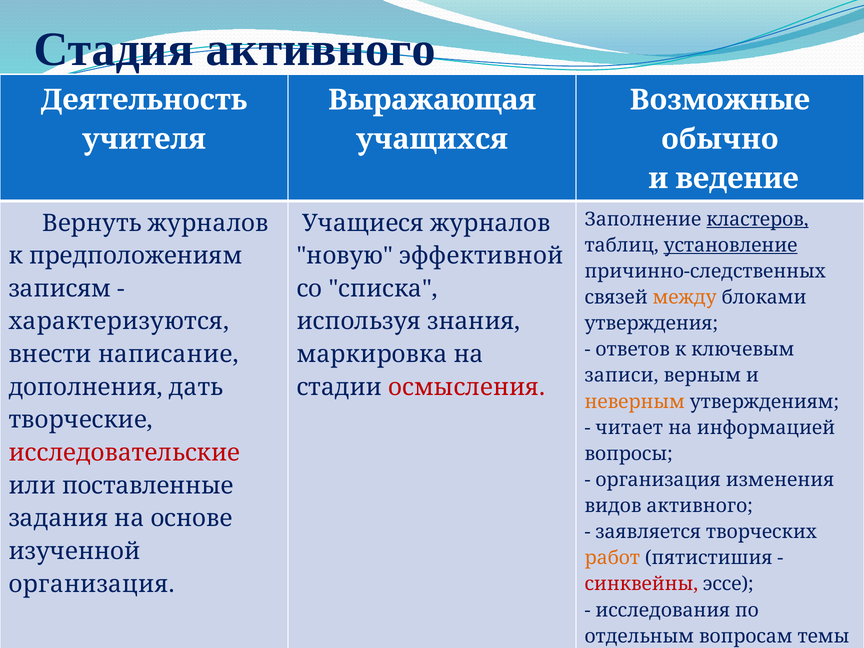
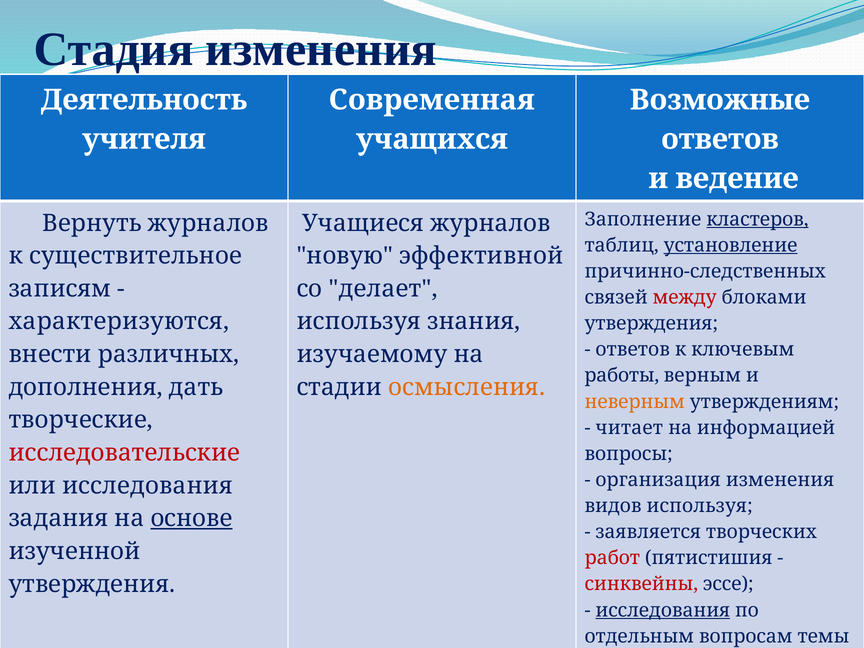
Стадия активного: активного -> изменения
Выражающая: Выражающая -> Современная
обычно at (720, 139): обычно -> ответов
предположениям: предположениям -> существительное
списка: списка -> делает
между colour: orange -> red
написание: написание -> различных
маркировка: маркировка -> изучаемому
записи: записи -> работы
осмысления colour: red -> orange
или поставленные: поставленные -> исследования
видов активного: активного -> используя
основе underline: none -> present
работ colour: orange -> red
организация at (92, 584): организация -> утверждения
исследования at (663, 610) underline: none -> present
